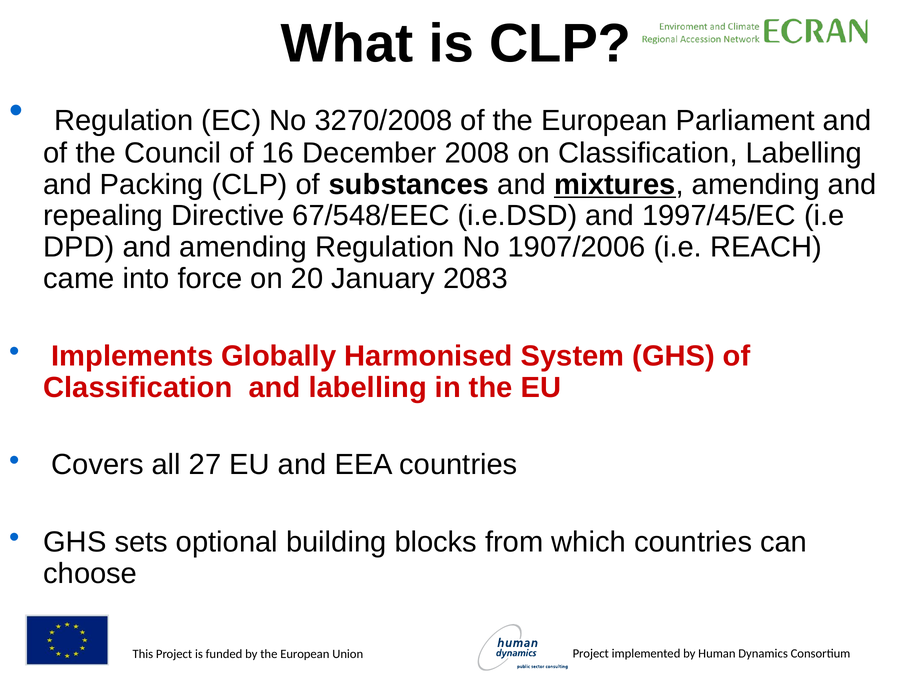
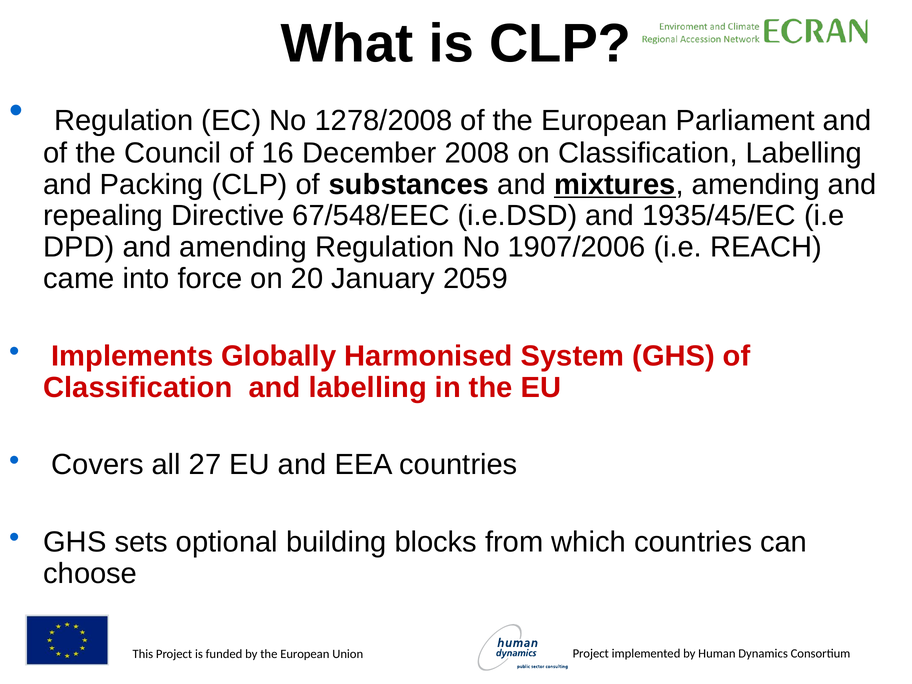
3270/2008: 3270/2008 -> 1278/2008
1997/45/EC: 1997/45/EC -> 1935/45/EC
2083: 2083 -> 2059
